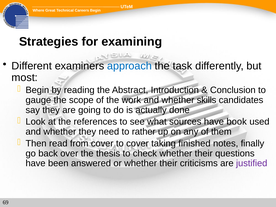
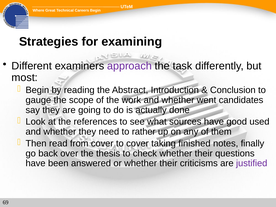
approach colour: blue -> purple
skills: skills -> went
book: book -> good
